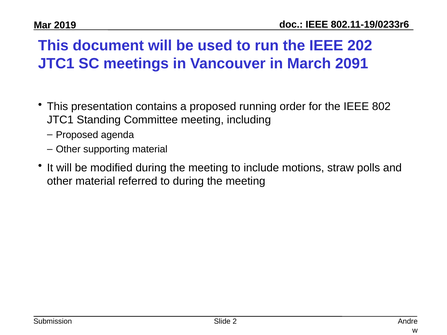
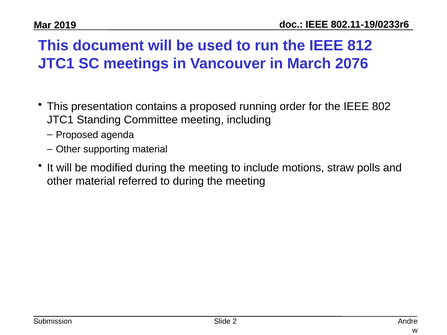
202: 202 -> 812
2091: 2091 -> 2076
